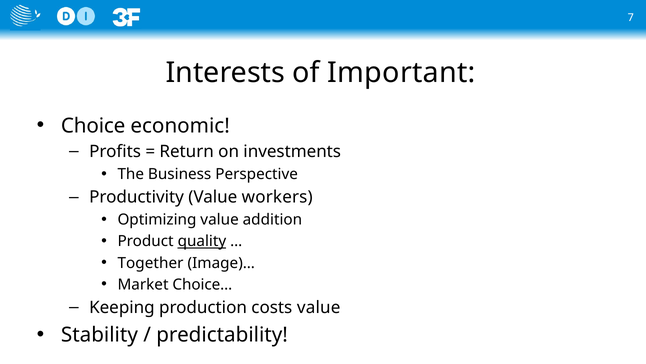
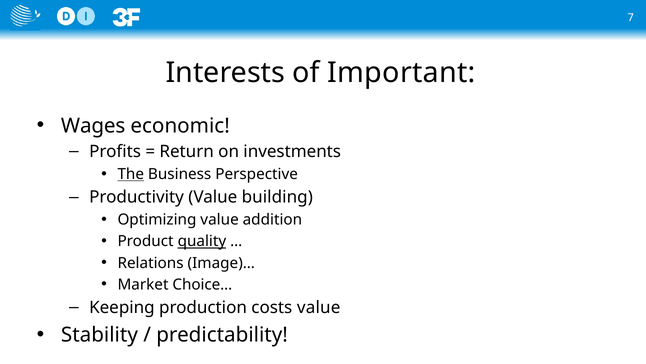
Choice: Choice -> Wages
The underline: none -> present
workers: workers -> building
Together: Together -> Relations
